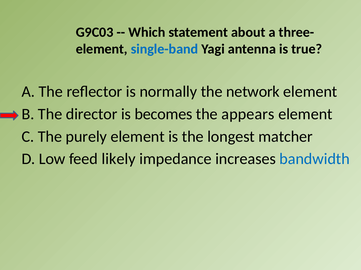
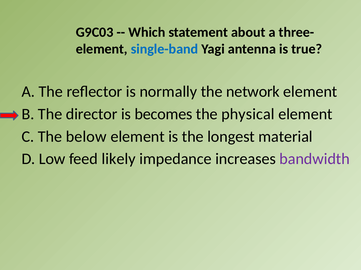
appears: appears -> physical
purely: purely -> below
matcher: matcher -> material
bandwidth colour: blue -> purple
